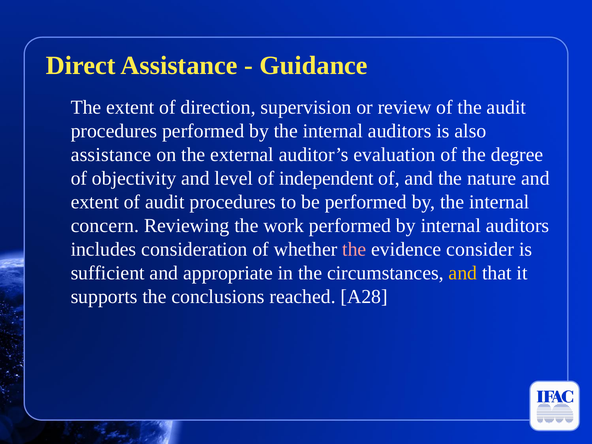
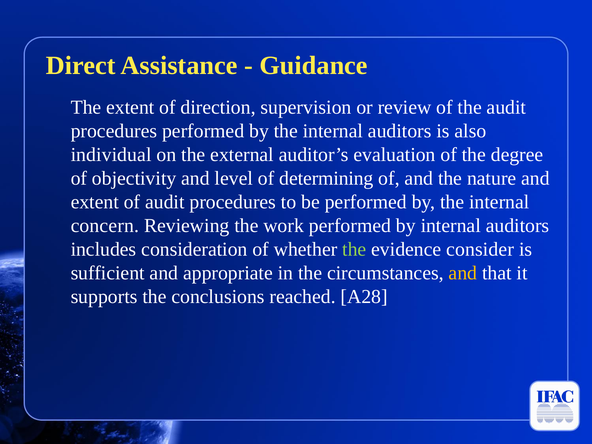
assistance at (111, 155): assistance -> individual
independent: independent -> determining
the at (354, 249) colour: pink -> light green
